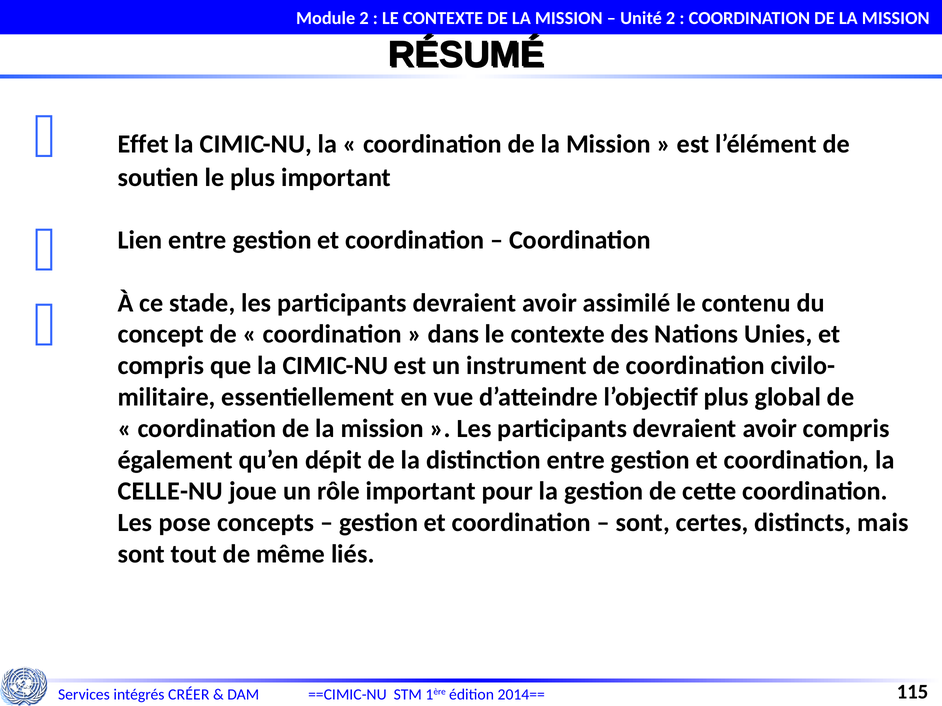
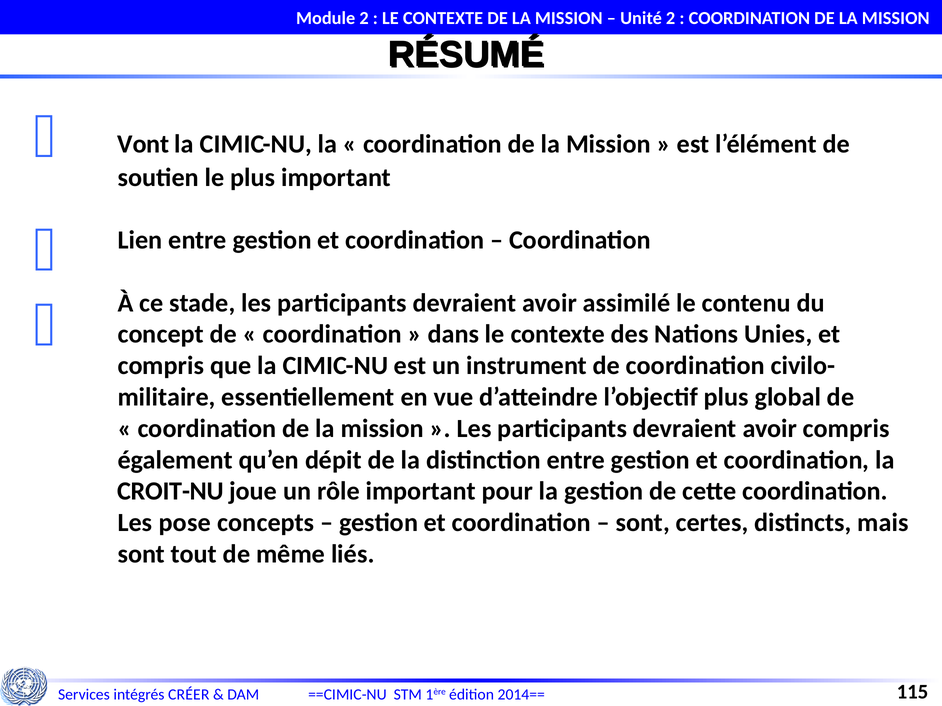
Effet: Effet -> Vont
CELLE-NU: CELLE-NU -> CROIT-NU
